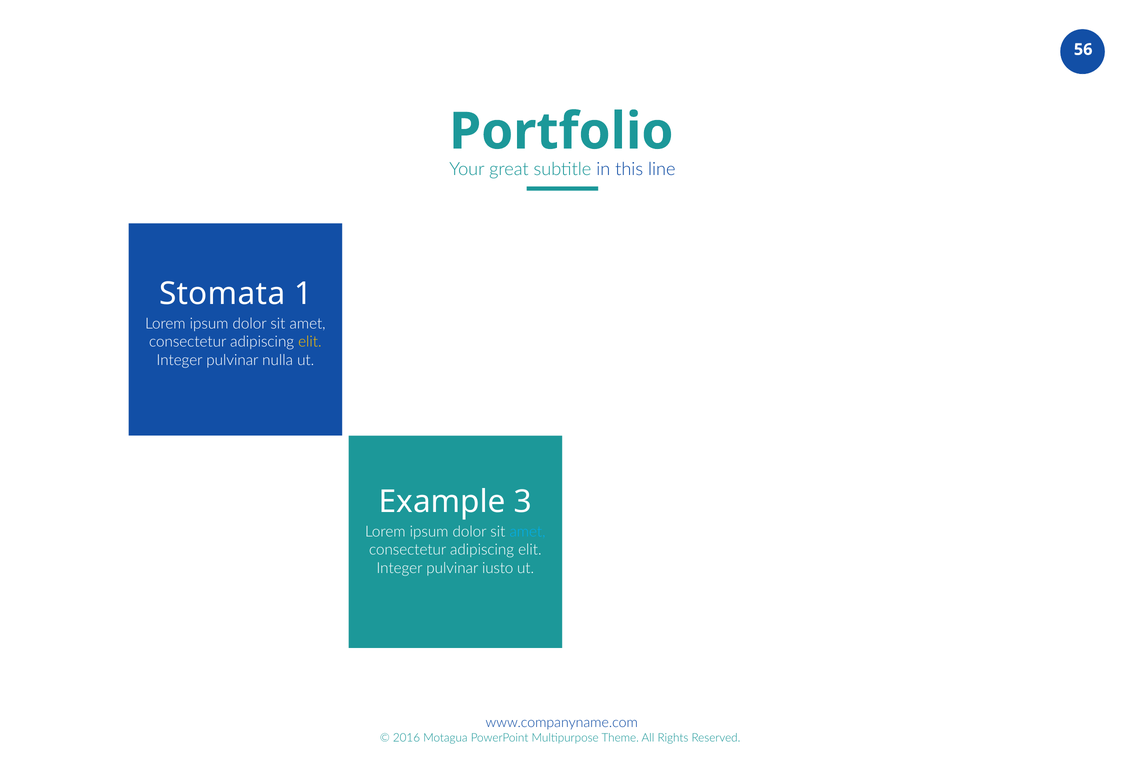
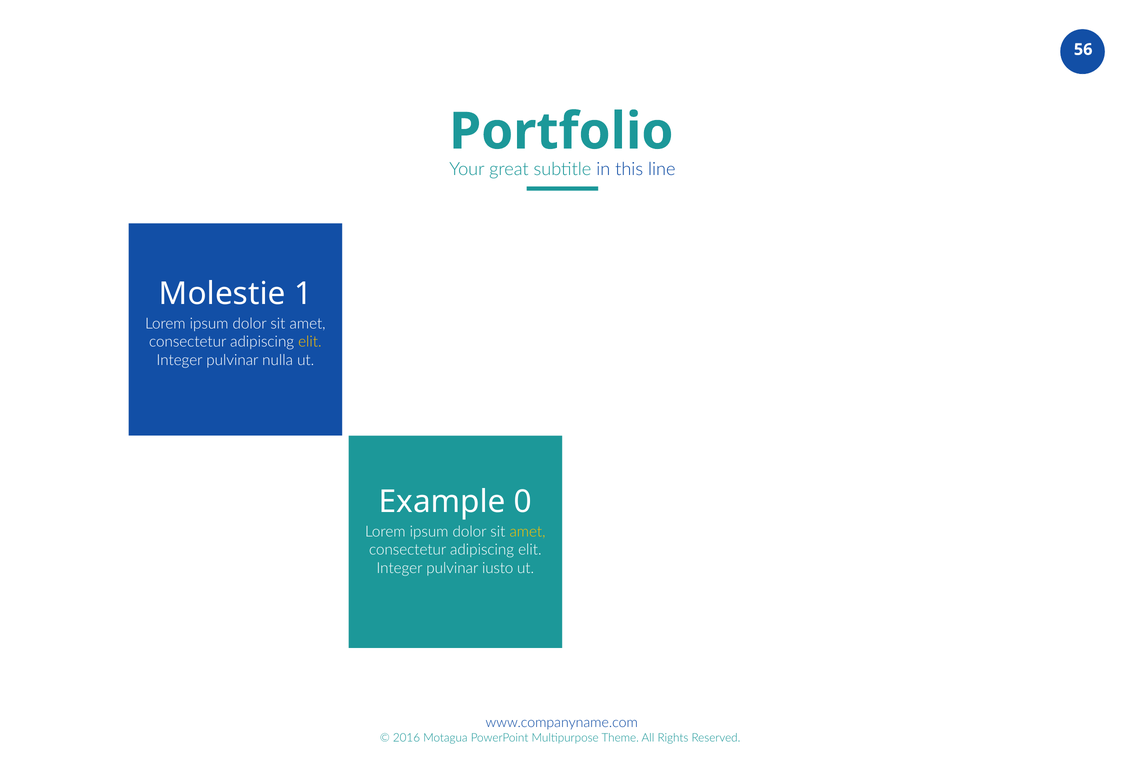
Stomata: Stomata -> Molestie
3: 3 -> 0
amet at (528, 532) colour: light blue -> yellow
